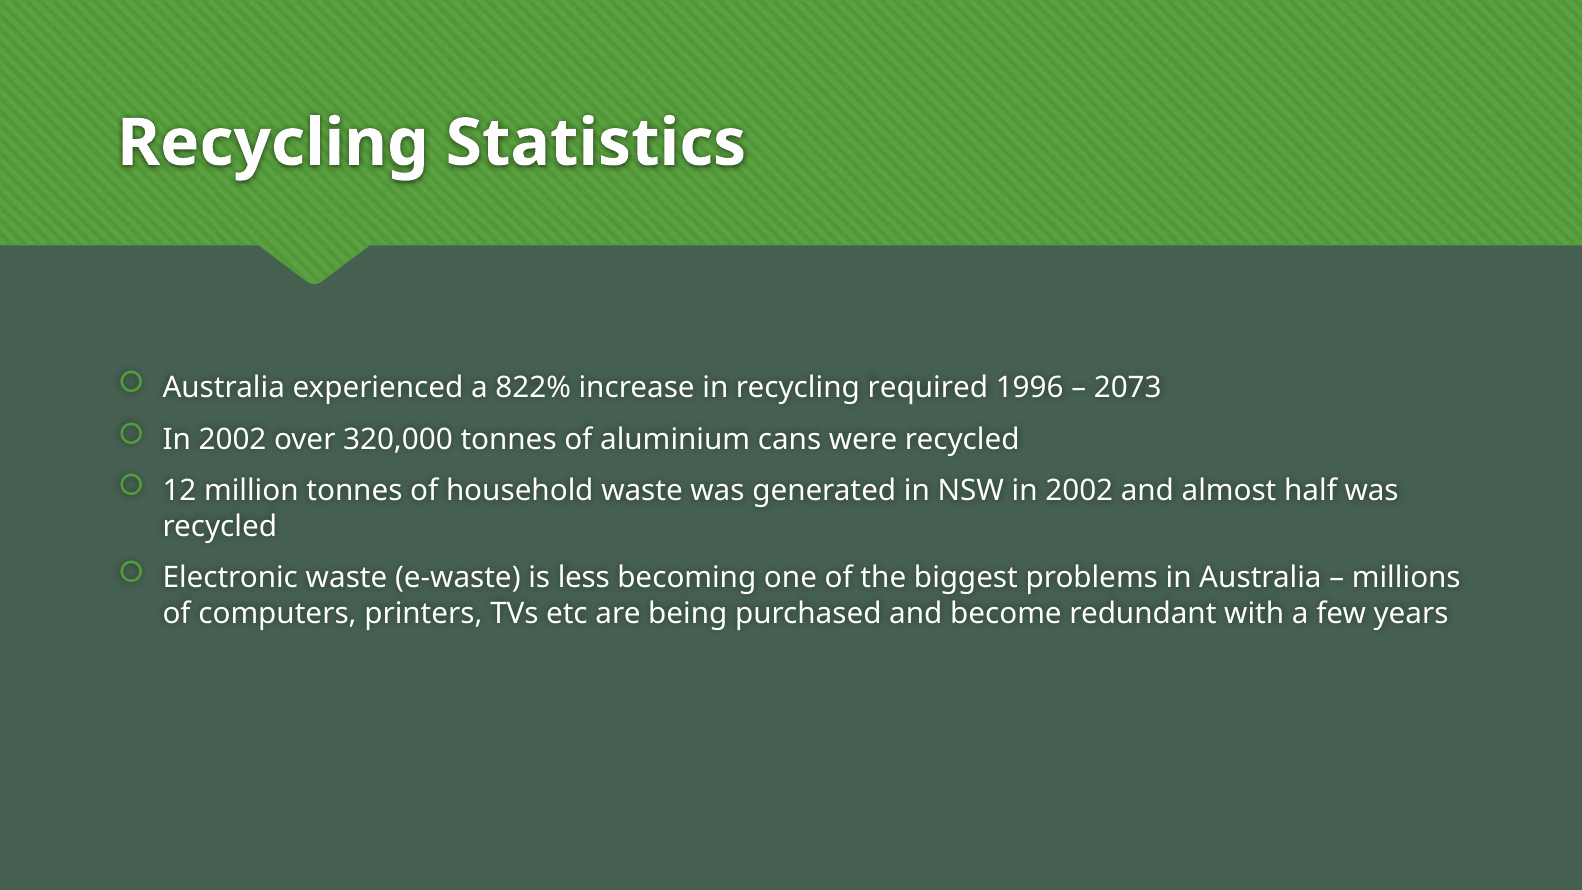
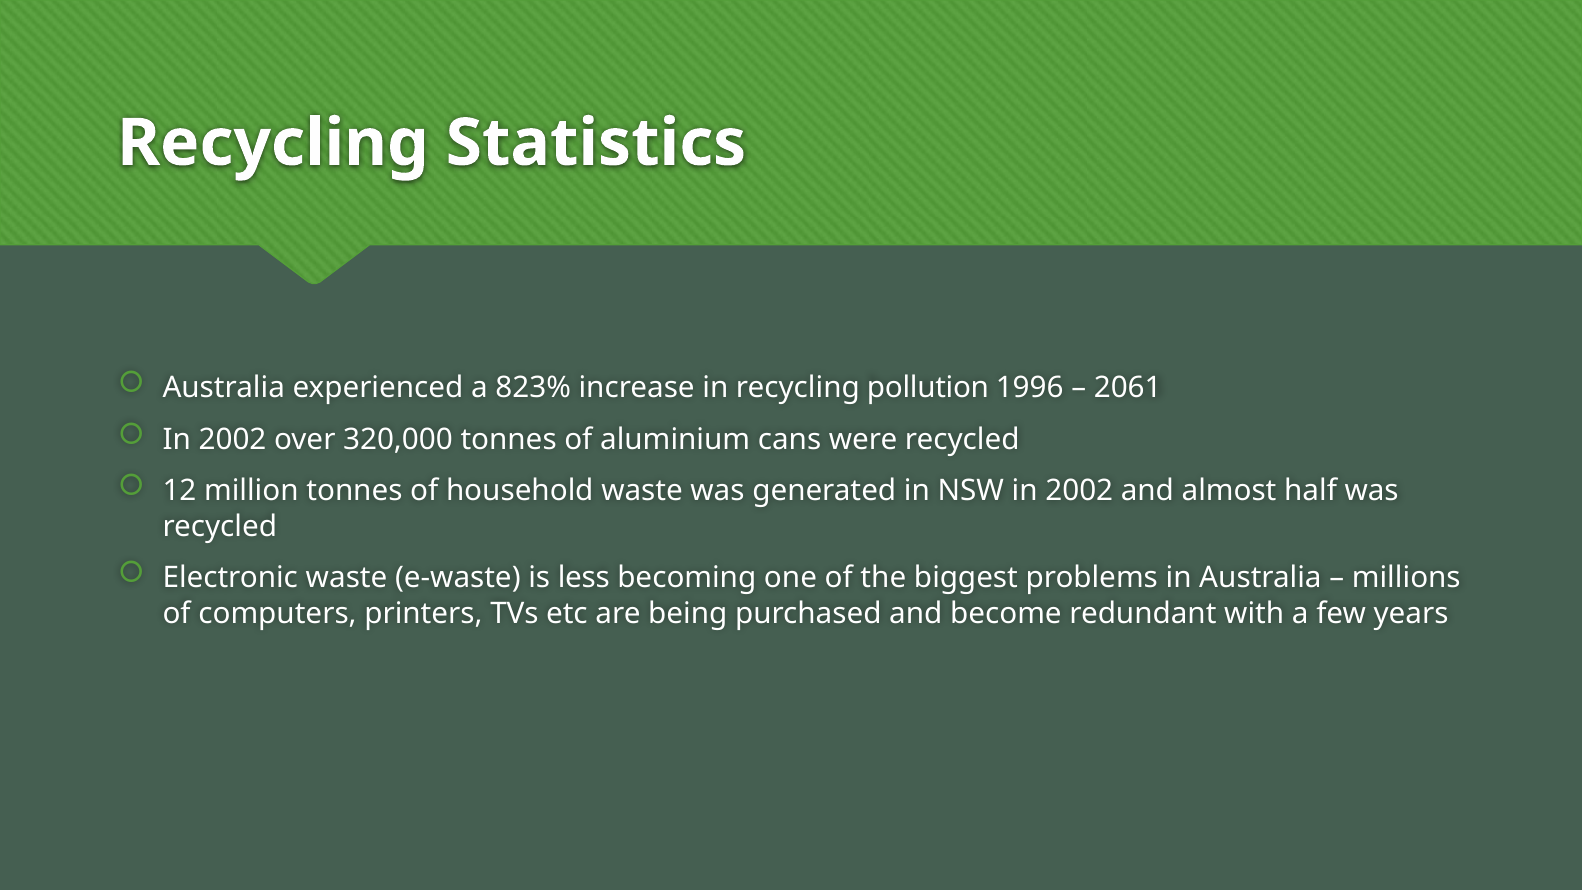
822%: 822% -> 823%
required: required -> pollution
2073: 2073 -> 2061
